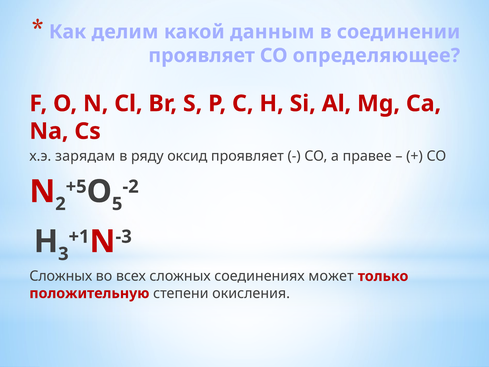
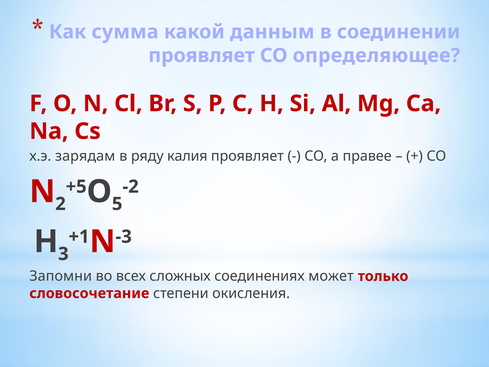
делим: делим -> сумма
оксид: оксид -> калия
Сложных at (61, 276): Сложных -> Запомни
положительную: положительную -> словосочетание
